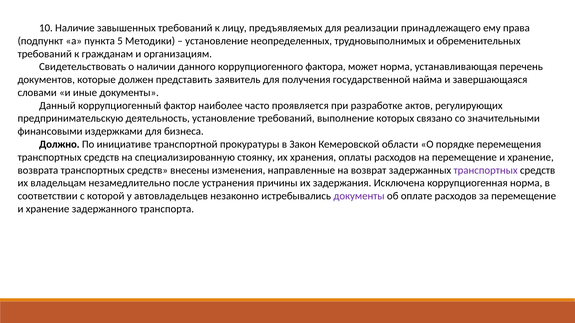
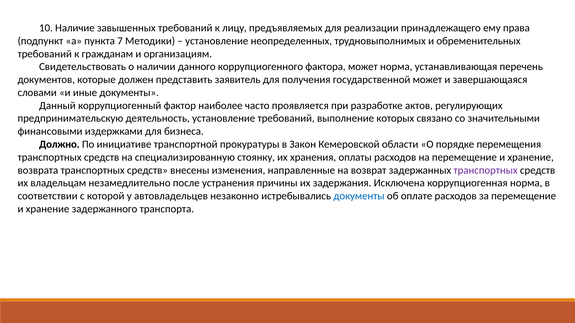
5: 5 -> 7
государственной найма: найма -> может
документы at (359, 196) colour: purple -> blue
